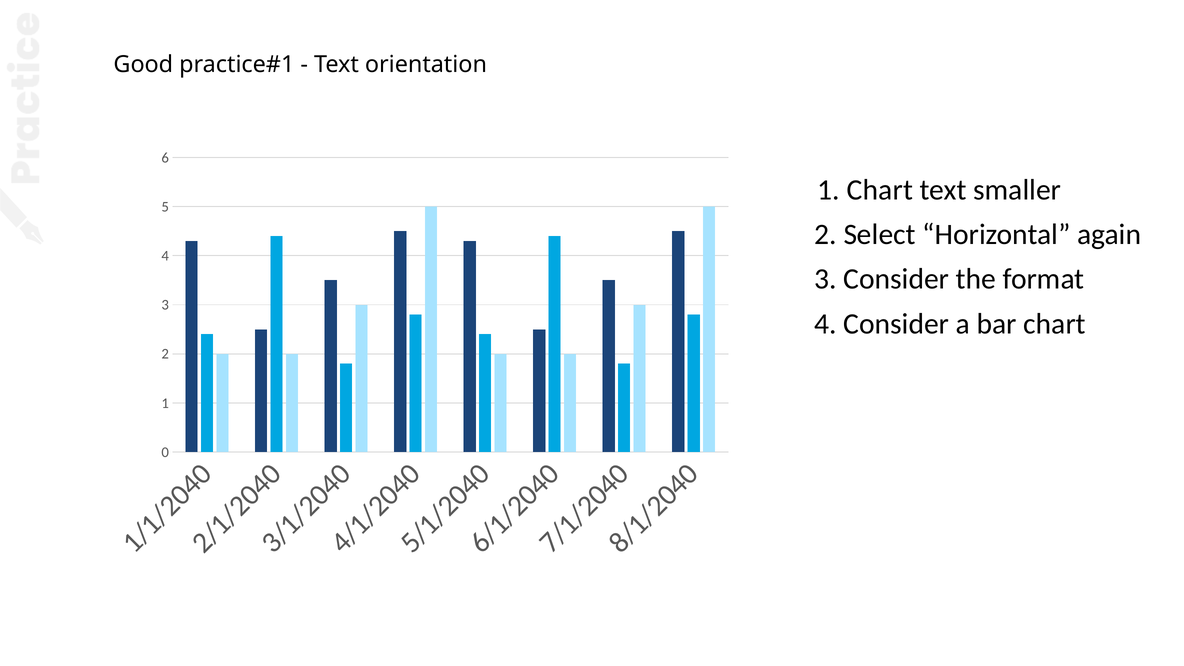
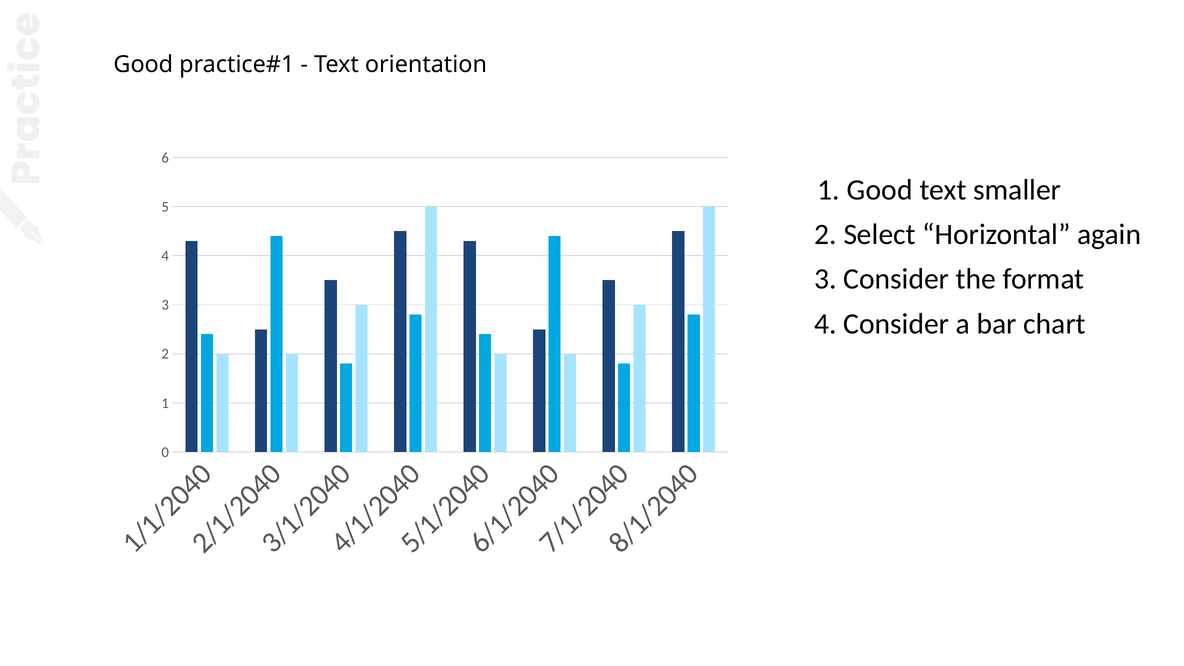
1 Chart: Chart -> Good
